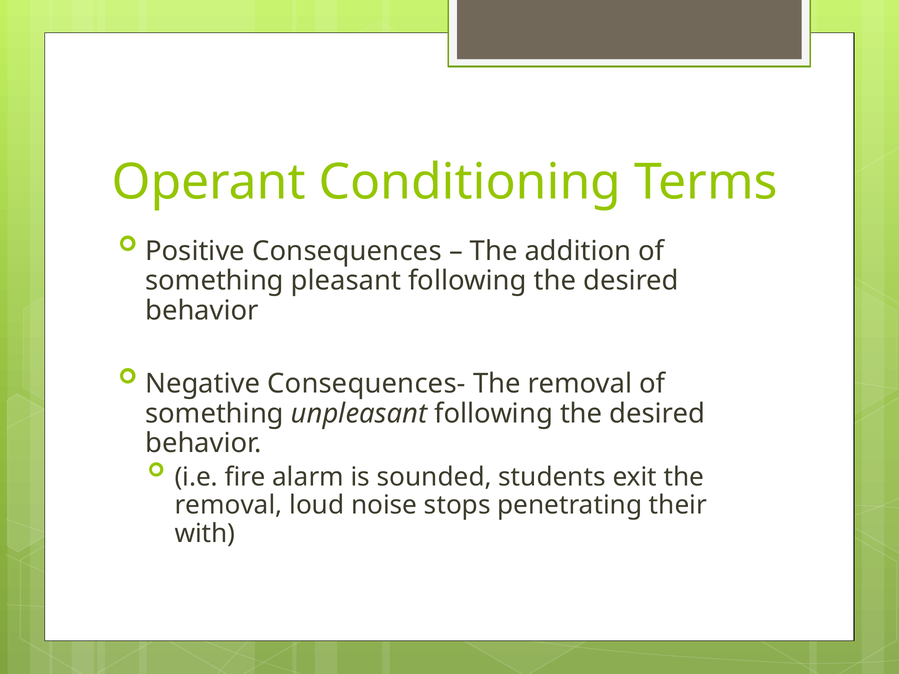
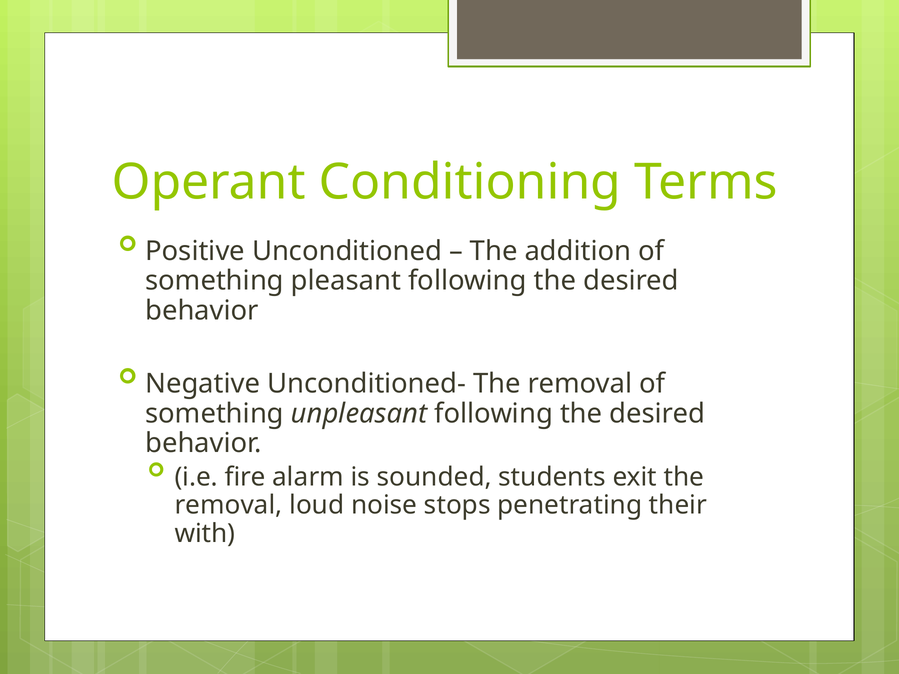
Consequences: Consequences -> Unconditioned
Consequences-: Consequences- -> Unconditioned-
